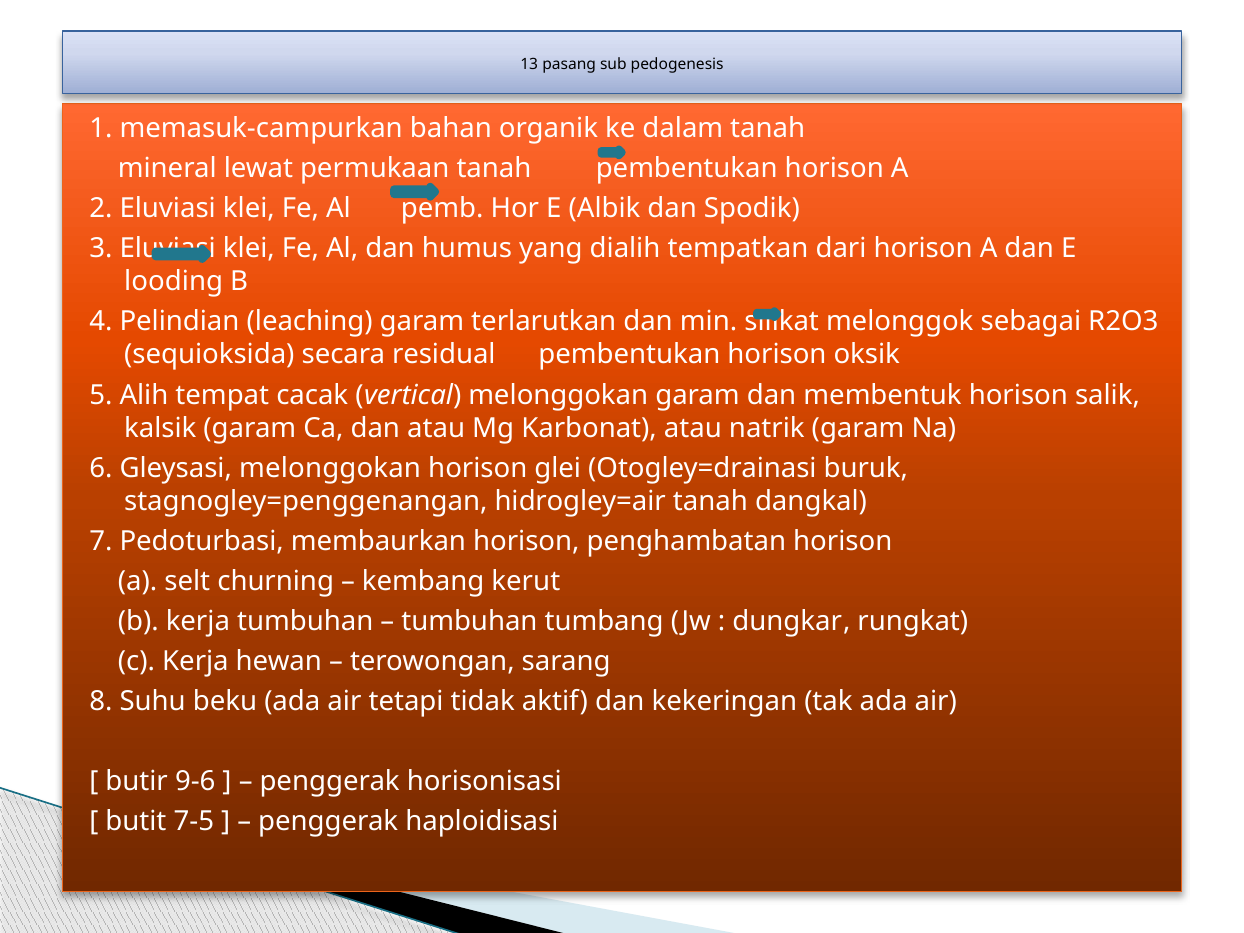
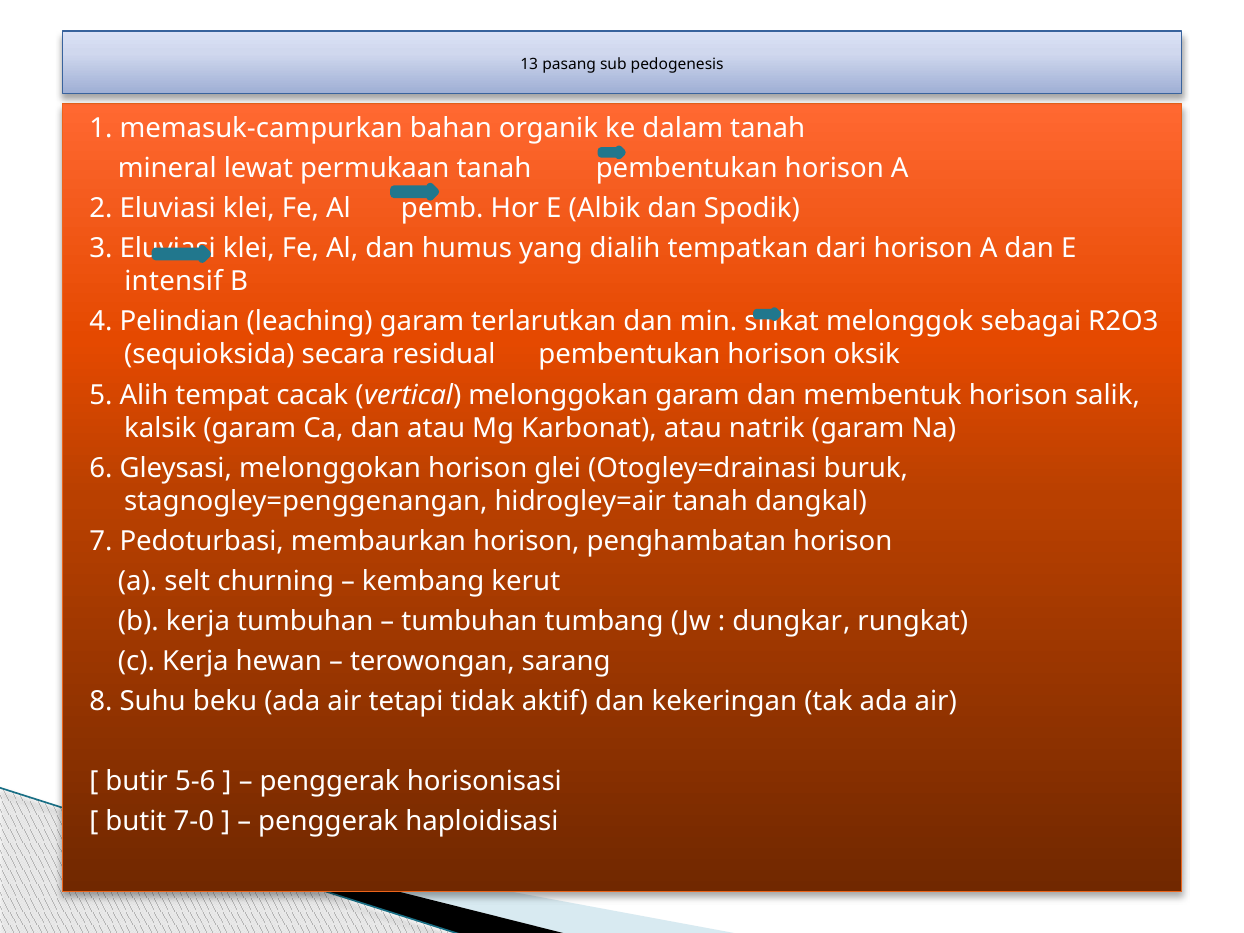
looding: looding -> intensif
9-6: 9-6 -> 5-6
7-5: 7-5 -> 7-0
